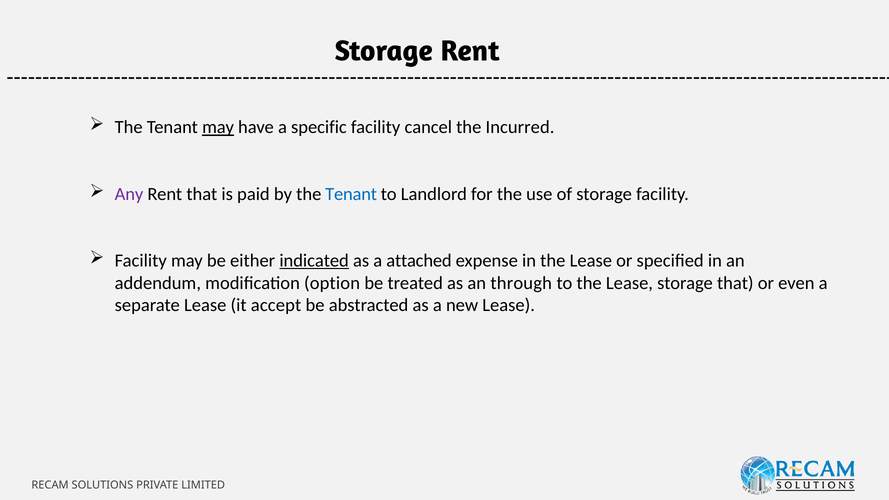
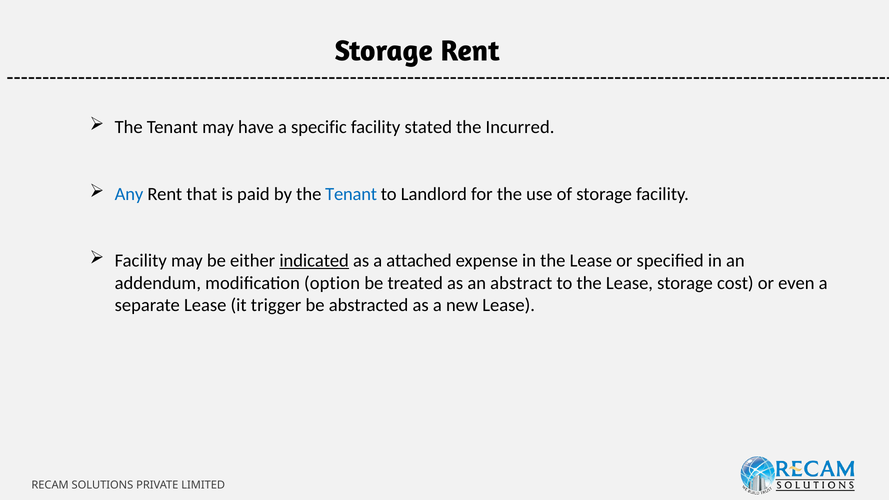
may at (218, 127) underline: present -> none
cancel: cancel -> stated
Any colour: purple -> blue
through: through -> abstract
storage that: that -> cost
accept: accept -> trigger
